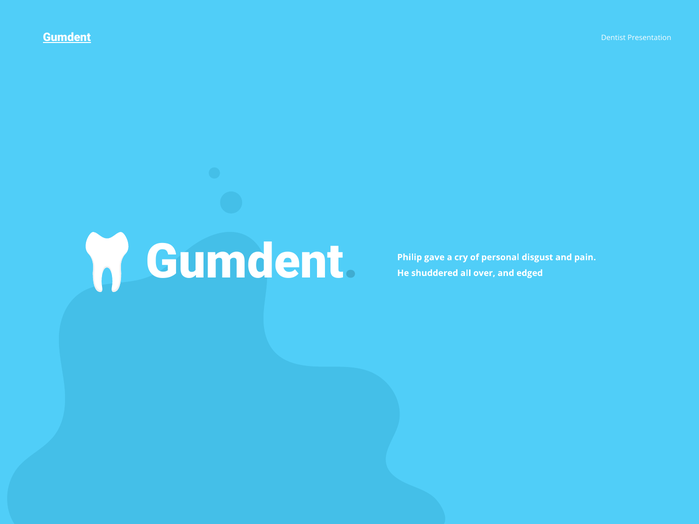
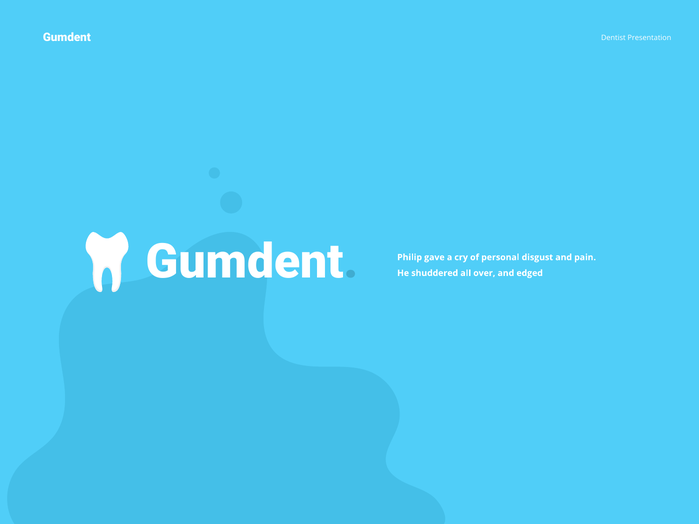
Gumdent at (67, 38) underline: present -> none
